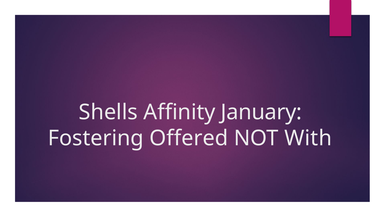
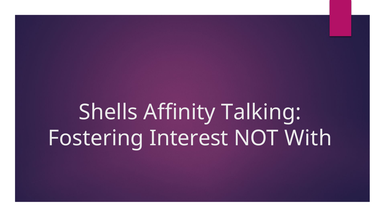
January: January -> Talking
Offered: Offered -> Interest
